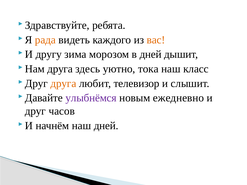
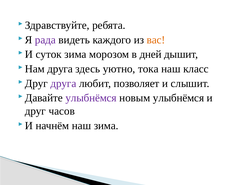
рада colour: orange -> purple
другу: другу -> суток
друга at (63, 84) colour: orange -> purple
телевизор: телевизор -> позволяет
новым ежедневно: ежедневно -> улыбнёмся
наш дней: дней -> зима
